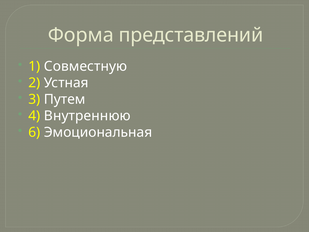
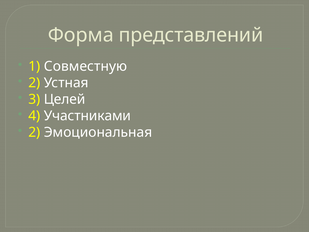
Путем: Путем -> Целей
Внутреннюю: Внутреннюю -> Участниками
6 at (34, 132): 6 -> 2
